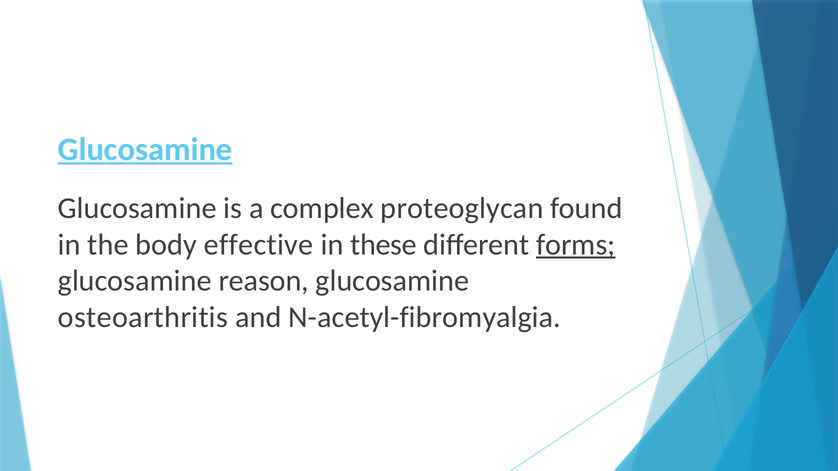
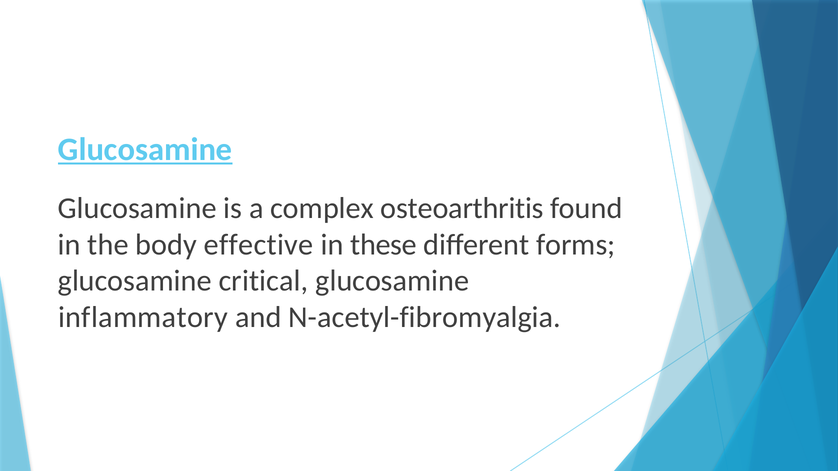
proteoglycan: proteoglycan -> osteoarthritis
forms underline: present -> none
reason: reason -> critical
osteoarthritis: osteoarthritis -> inflammatory
